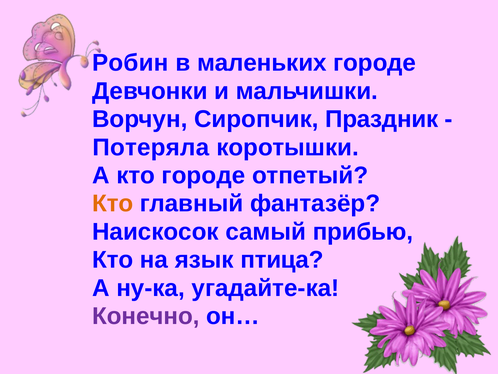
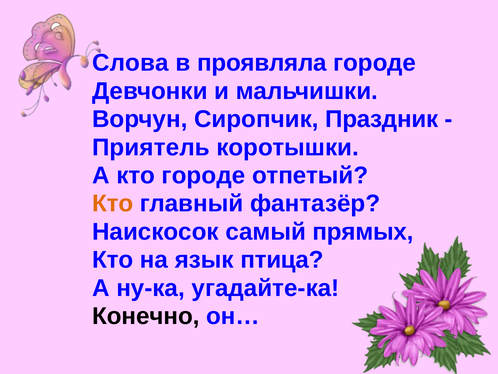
Робин: Робин -> Слова
маленьких: маленьких -> проявляла
Потеряла: Потеряла -> Приятель
прибью: прибью -> прямых
Конечно colour: purple -> black
